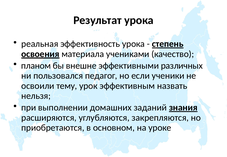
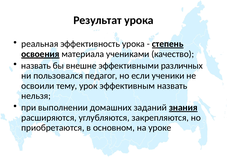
планом at (36, 66): планом -> назвать
